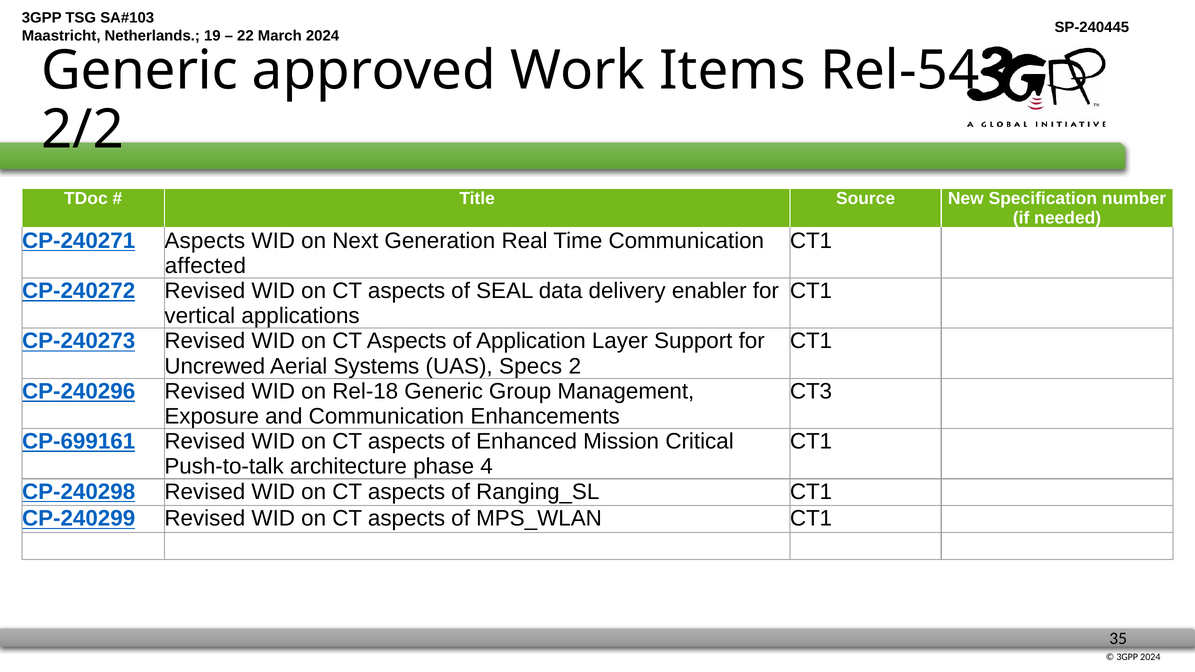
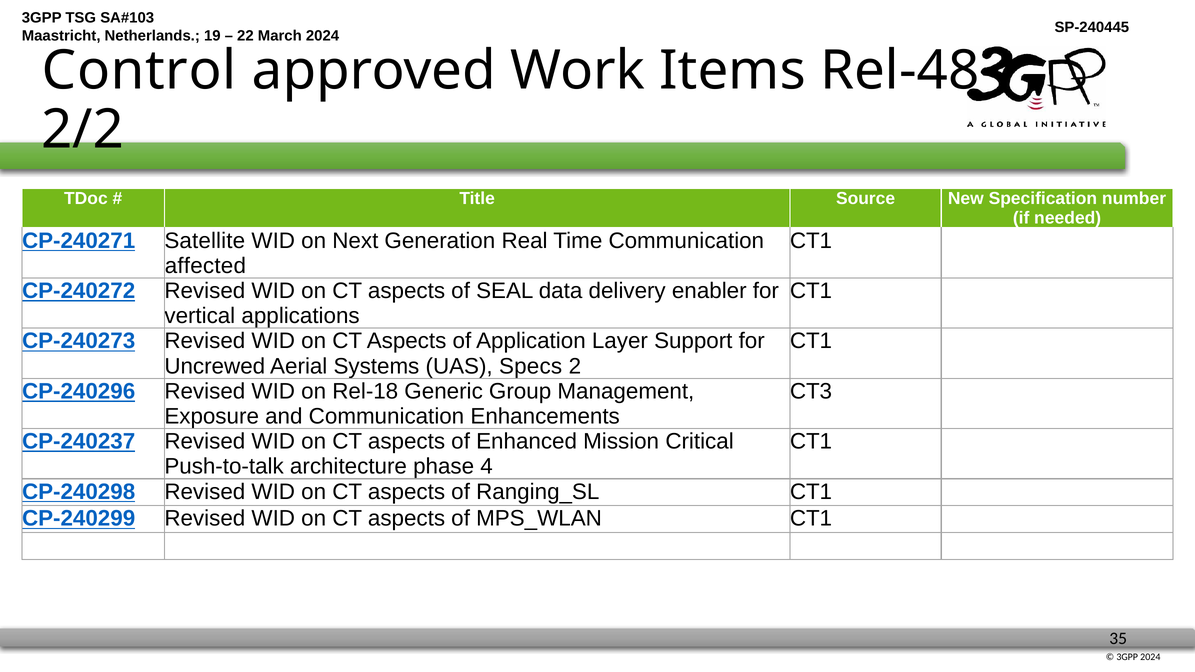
Generic at (140, 71): Generic -> Control
Rel-54: Rel-54 -> Rel-48
CP-240271 Aspects: Aspects -> Satellite
CP-699161: CP-699161 -> CP-240237
